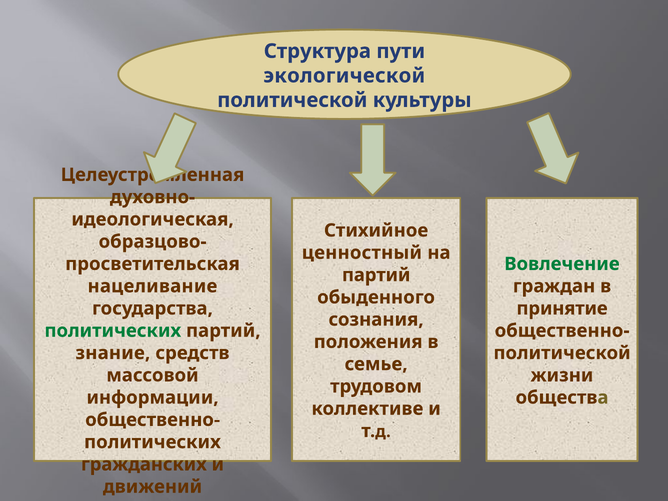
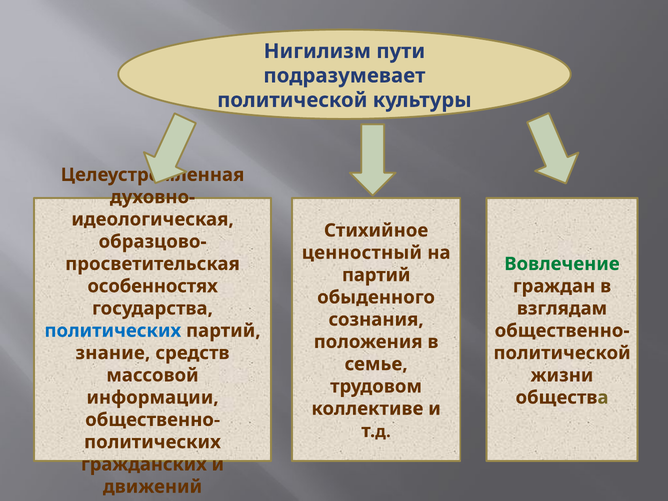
Структура: Структура -> Нигилизм
экологической: экологической -> подразумевает
нацеливание: нацеливание -> особенностях
принятие: принятие -> взглядам
политических at (113, 331) colour: green -> blue
